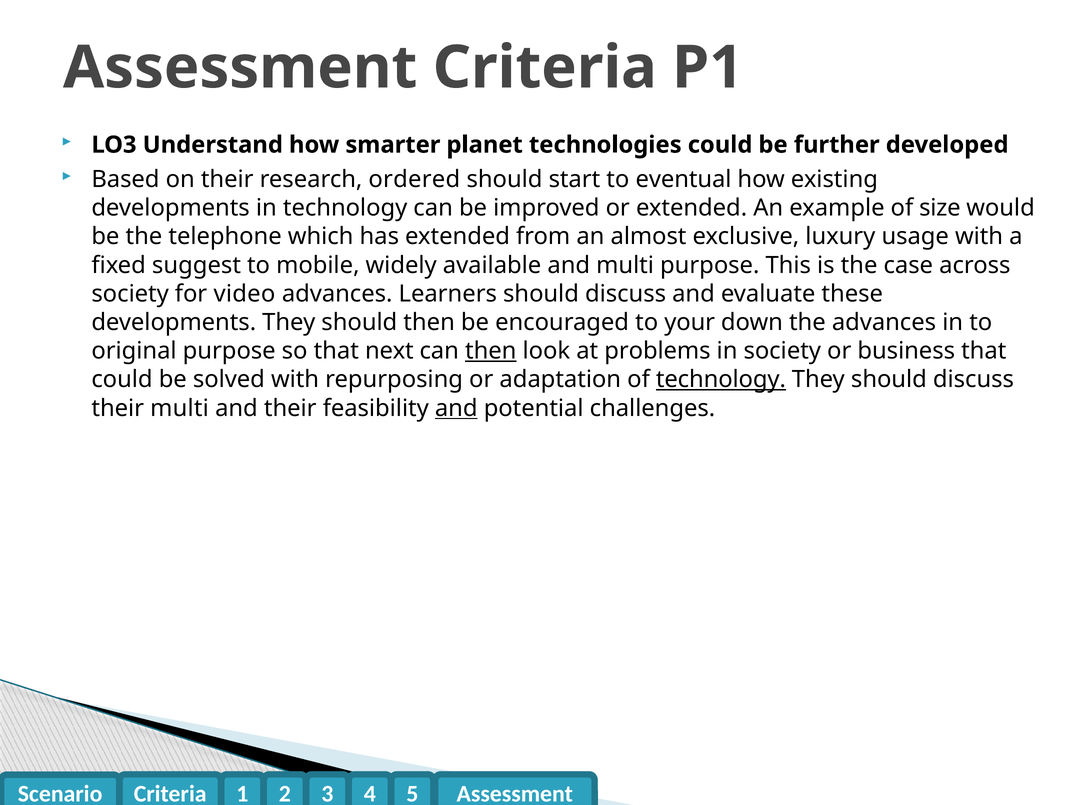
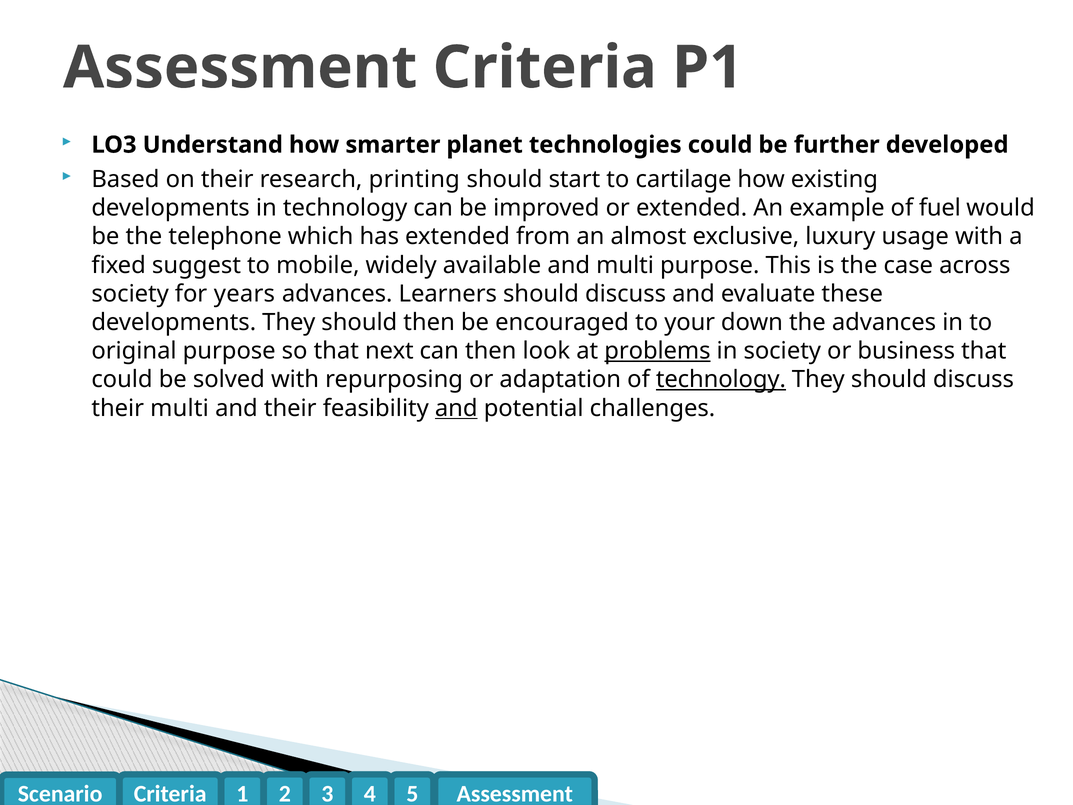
ordered: ordered -> printing
eventual: eventual -> cartilage
size: size -> fuel
video: video -> years
then at (491, 351) underline: present -> none
problems underline: none -> present
